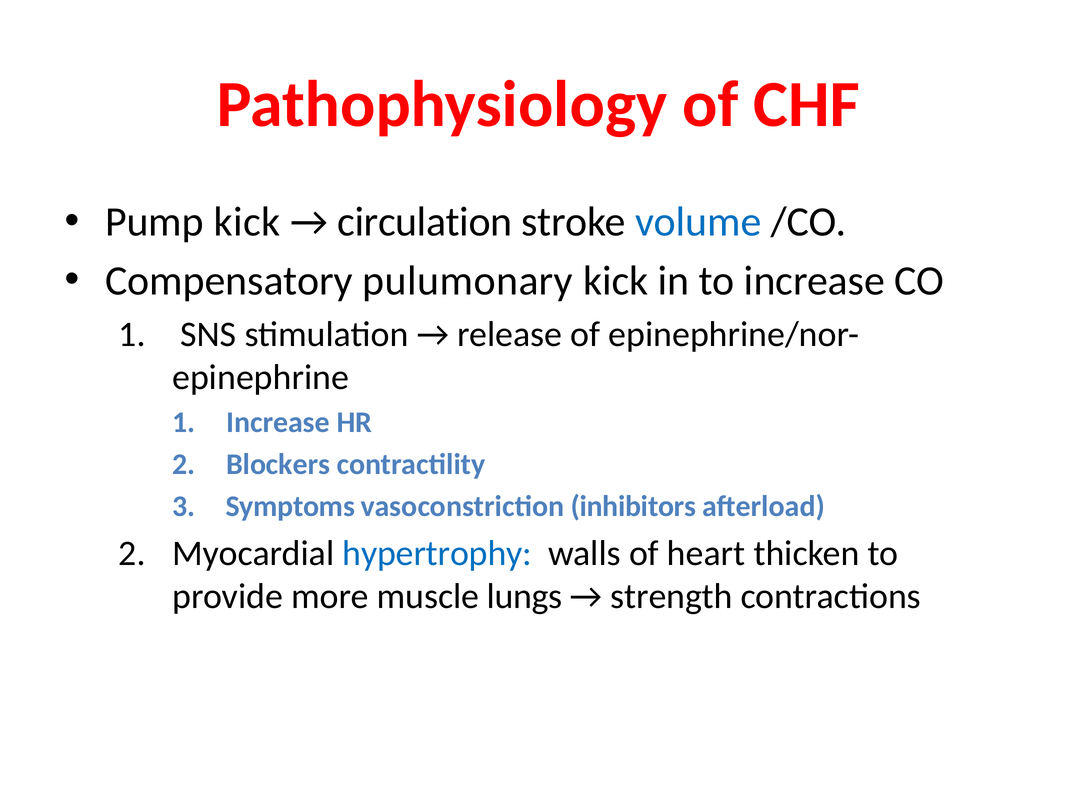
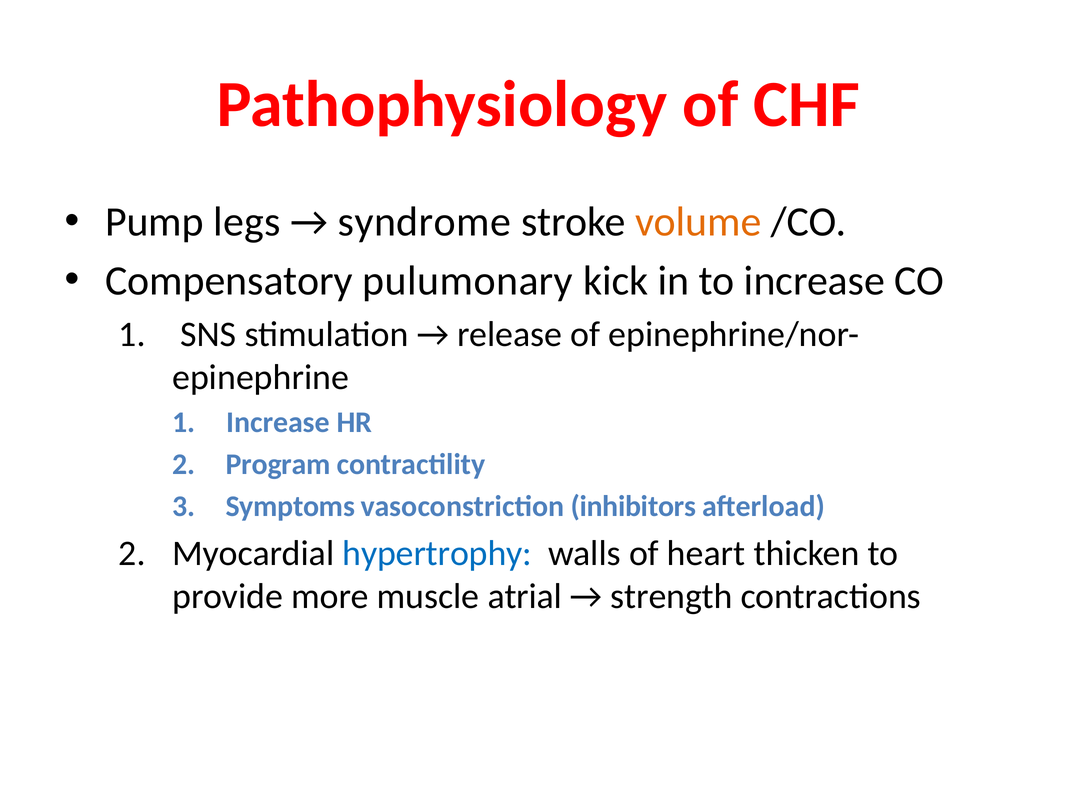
Pump kick: kick -> legs
circulation: circulation -> syndrome
volume colour: blue -> orange
Blockers: Blockers -> Program
lungs: lungs -> atrial
